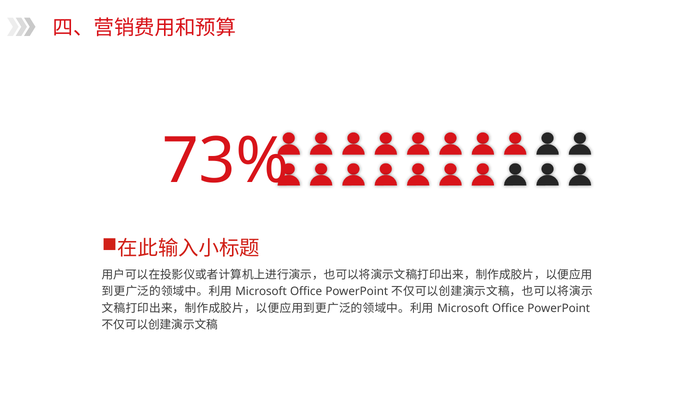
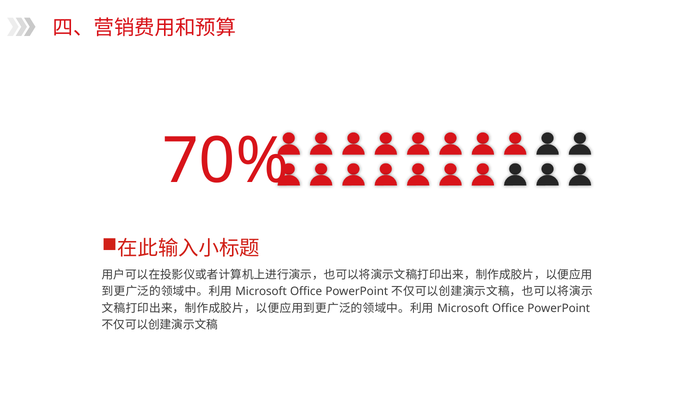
73%: 73% -> 70%
